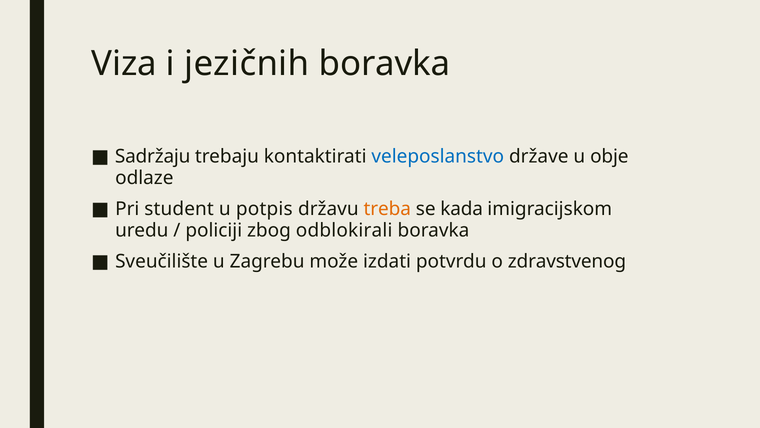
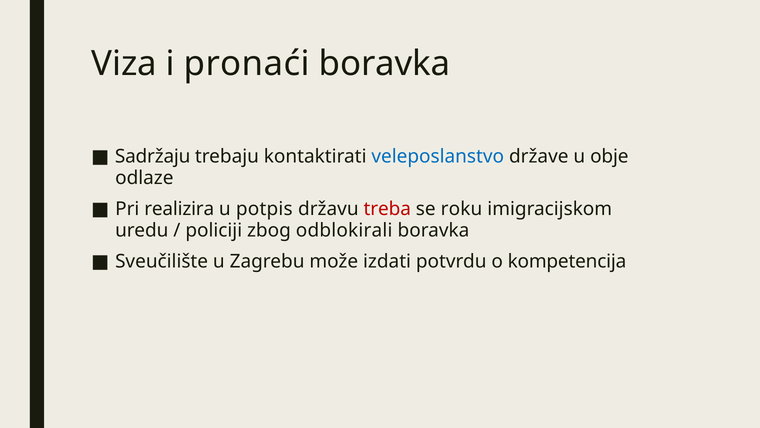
jezičnih: jezičnih -> pronaći
student: student -> realizira
treba colour: orange -> red
kada: kada -> roku
zdravstvenog: zdravstvenog -> kompetencija
